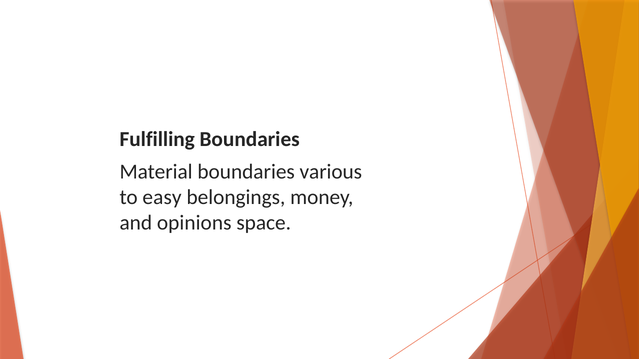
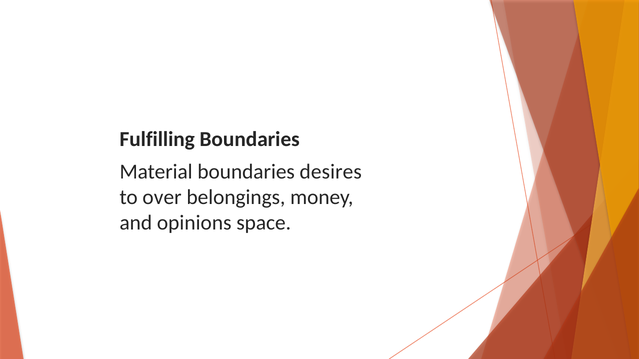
various: various -> desires
easy: easy -> over
